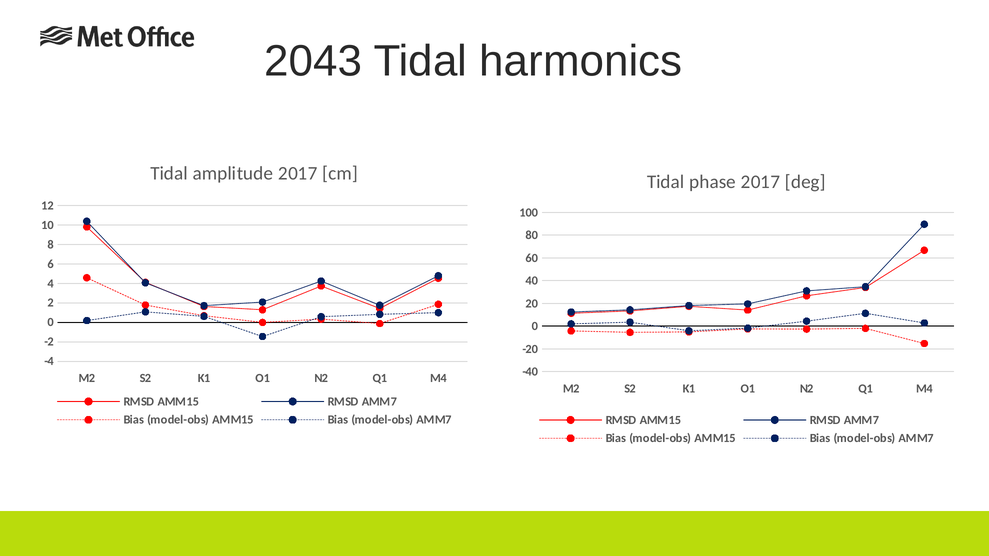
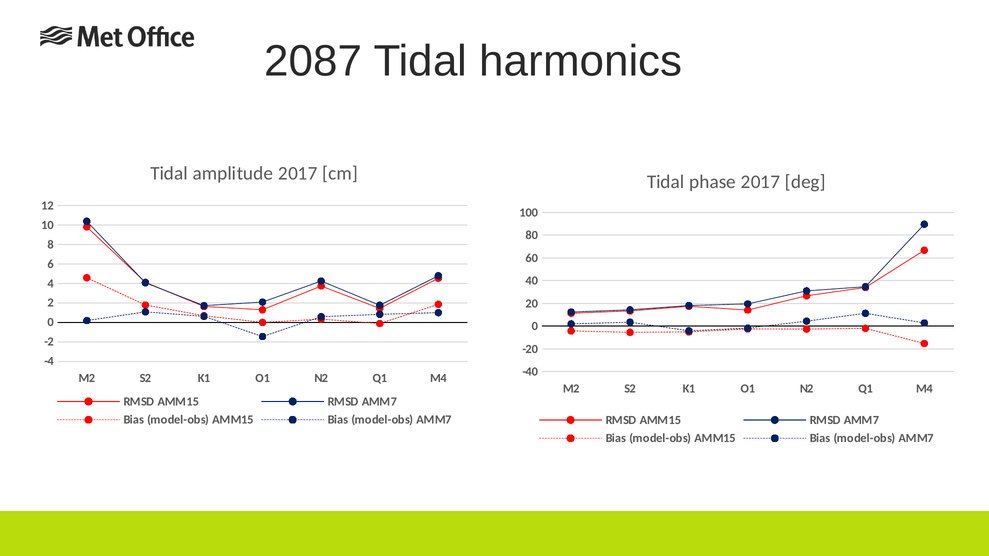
2043: 2043 -> 2087
